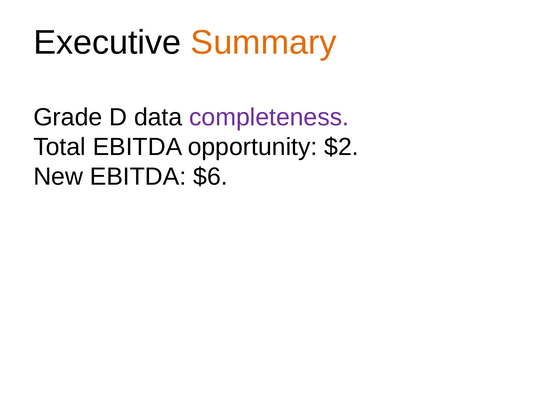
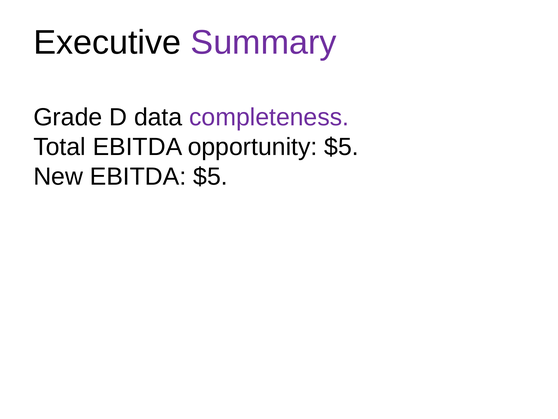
Summary colour: orange -> purple
opportunity $2: $2 -> $5
EBITDA $6: $6 -> $5
